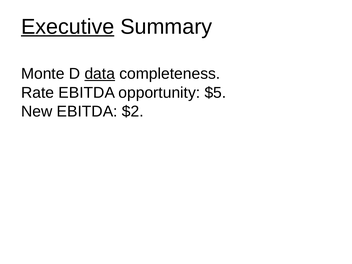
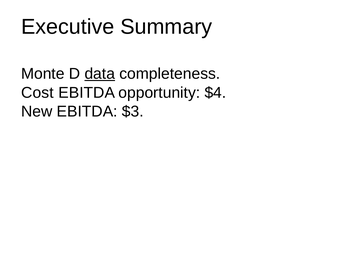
Executive underline: present -> none
Rate: Rate -> Cost
$5: $5 -> $4
$2: $2 -> $3
